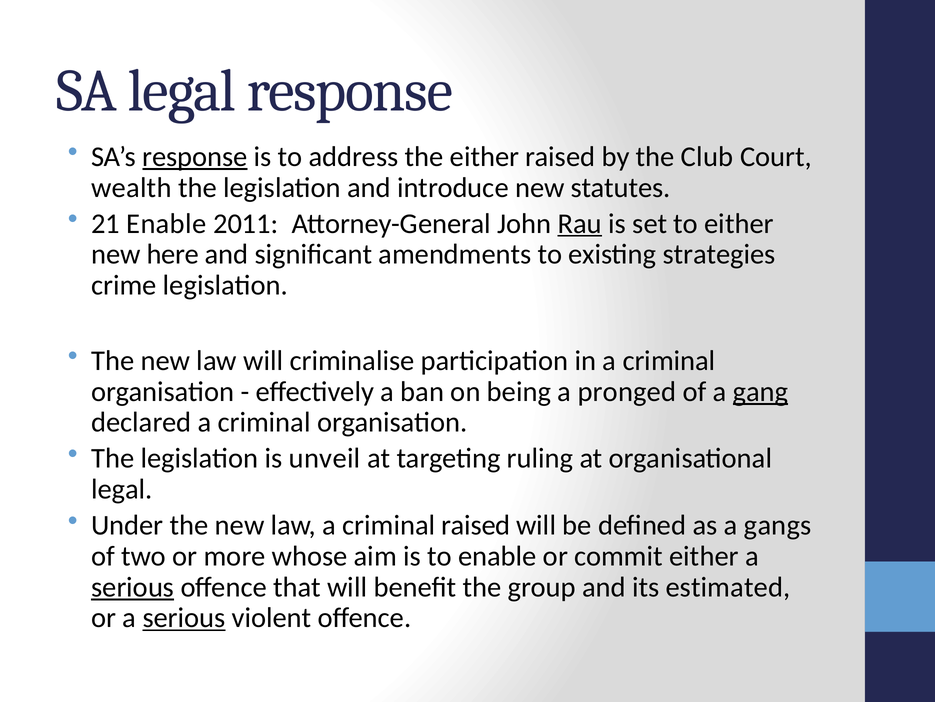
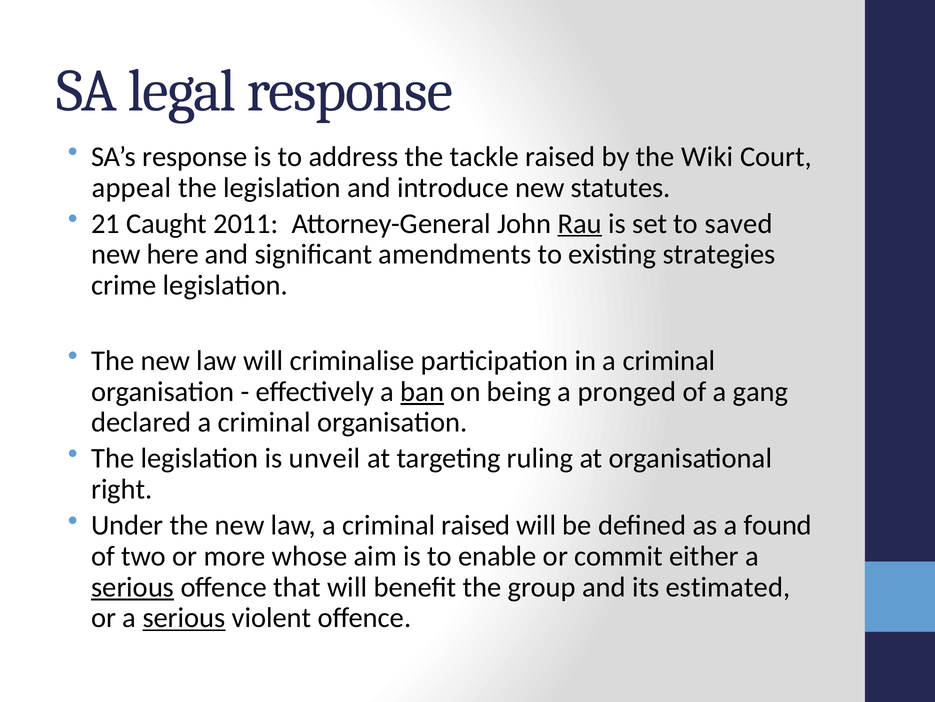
response at (195, 157) underline: present -> none
the either: either -> tackle
Club: Club -> Wiki
wealth: wealth -> appeal
21 Enable: Enable -> Caught
to either: either -> saved
ban underline: none -> present
gang underline: present -> none
legal at (122, 489): legal -> right
gangs: gangs -> found
